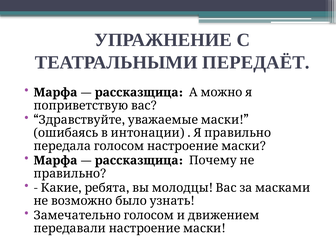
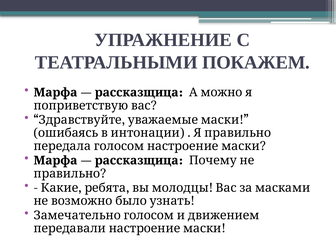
ПЕРЕДАЁТ: ПЕРЕДАЁТ -> ПОКАЖЕМ
